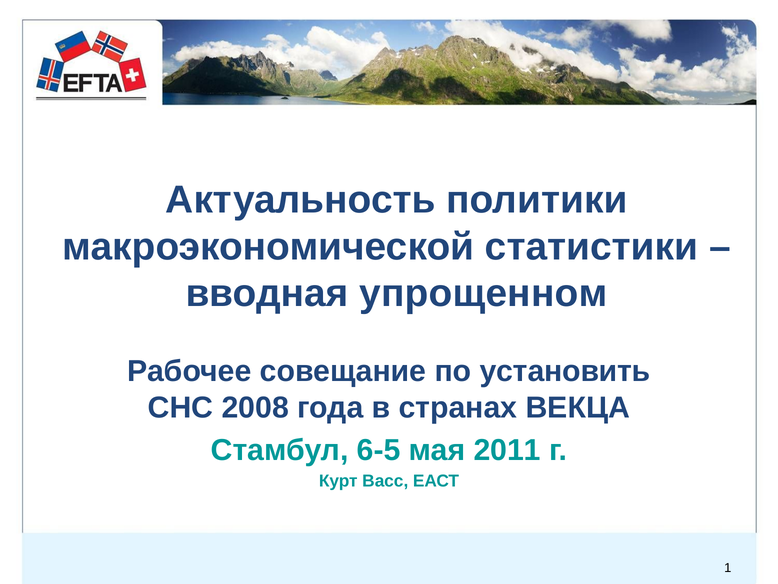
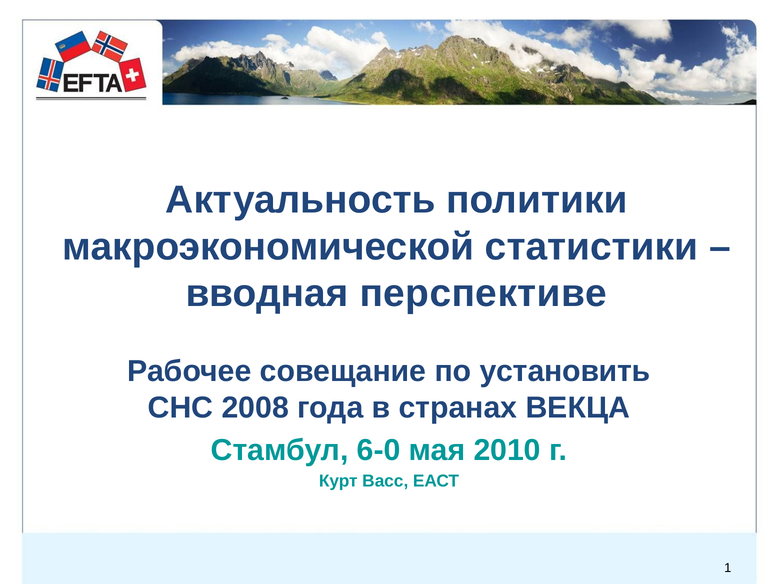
упрощенном: упрощенном -> перспективе
6-5: 6-5 -> 6-0
2011: 2011 -> 2010
